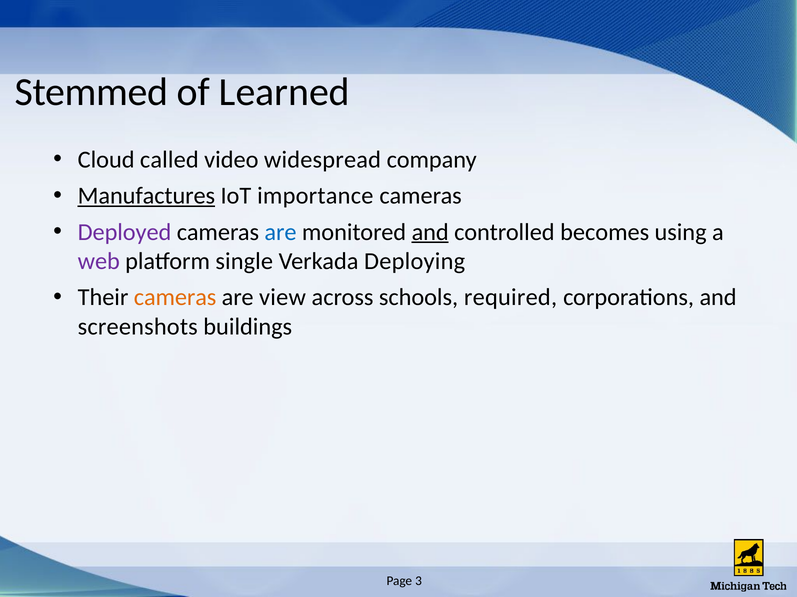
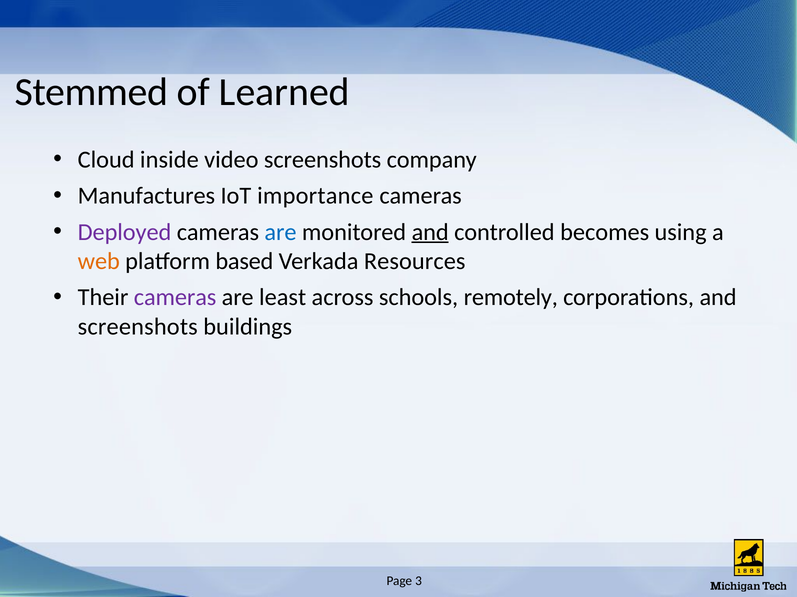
called: called -> inside
video widespread: widespread -> screenshots
Manufactures underline: present -> none
web colour: purple -> orange
single: single -> based
Deploying: Deploying -> Resources
cameras at (175, 298) colour: orange -> purple
view: view -> least
required: required -> remotely
